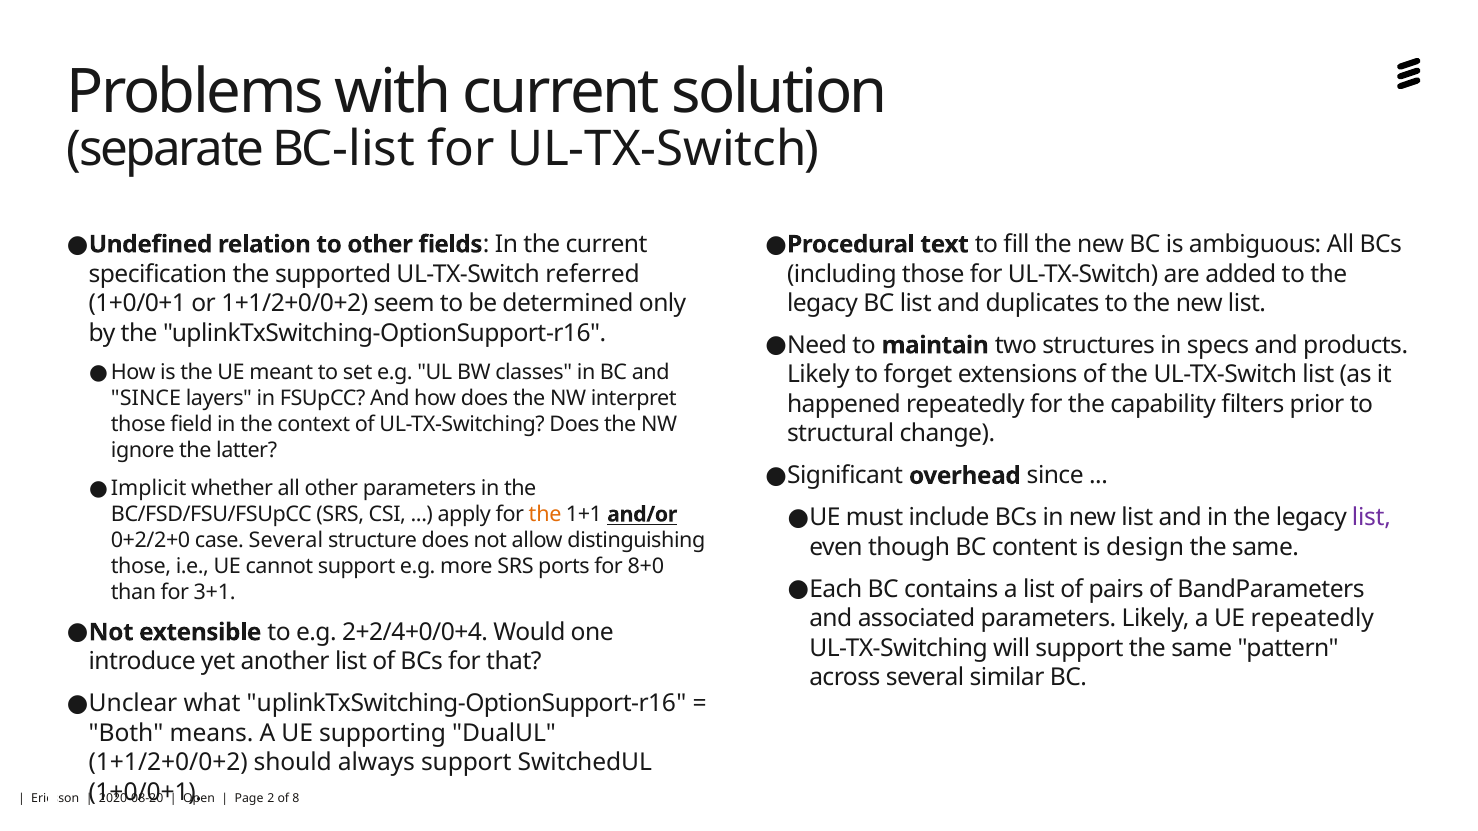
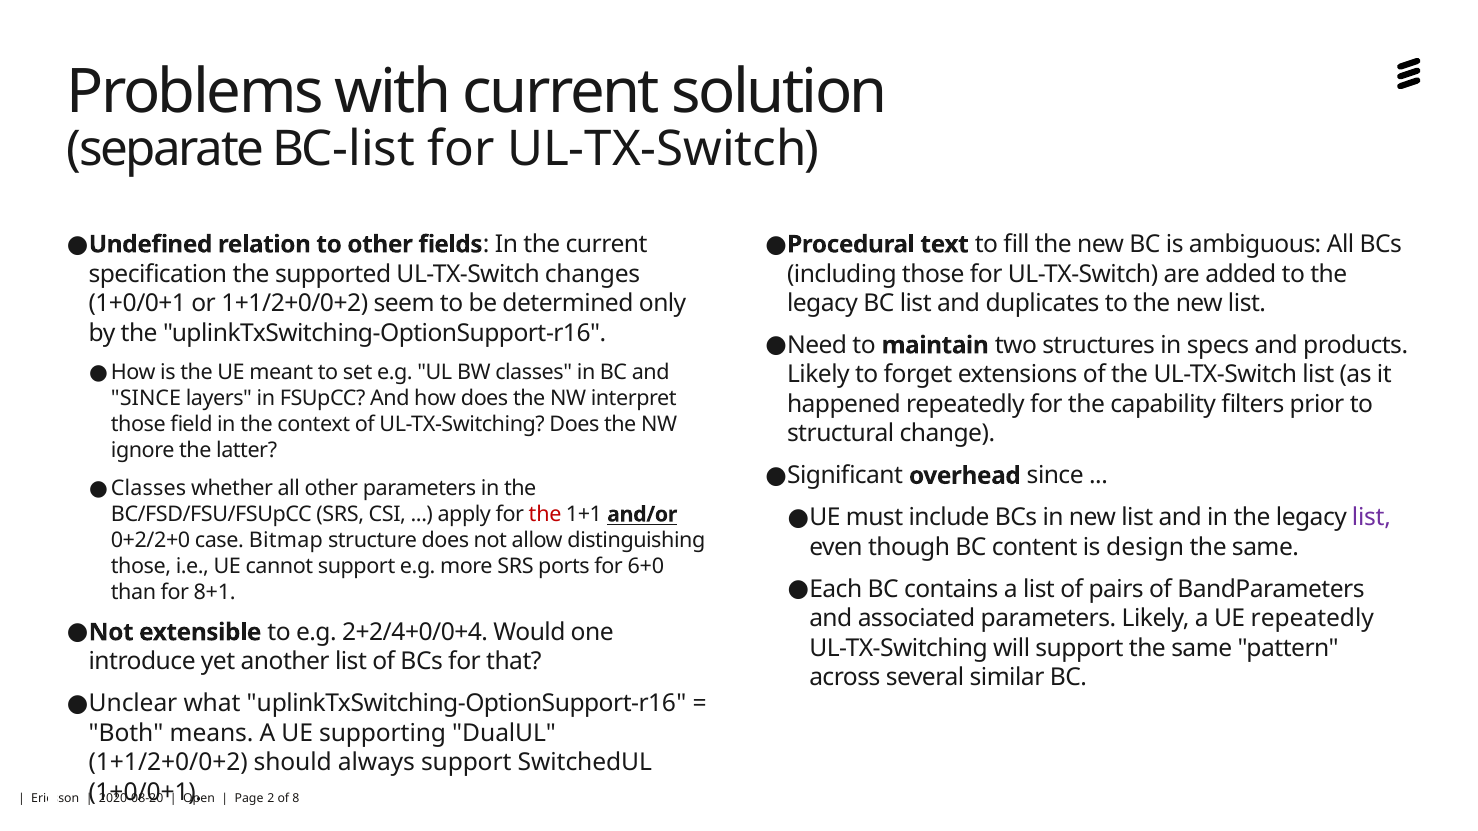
referred: referred -> changes
Implicit at (149, 489): Implicit -> Classes
the at (545, 515) colour: orange -> red
case Several: Several -> Bitmap
8+0: 8+0 -> 6+0
3+1: 3+1 -> 8+1
